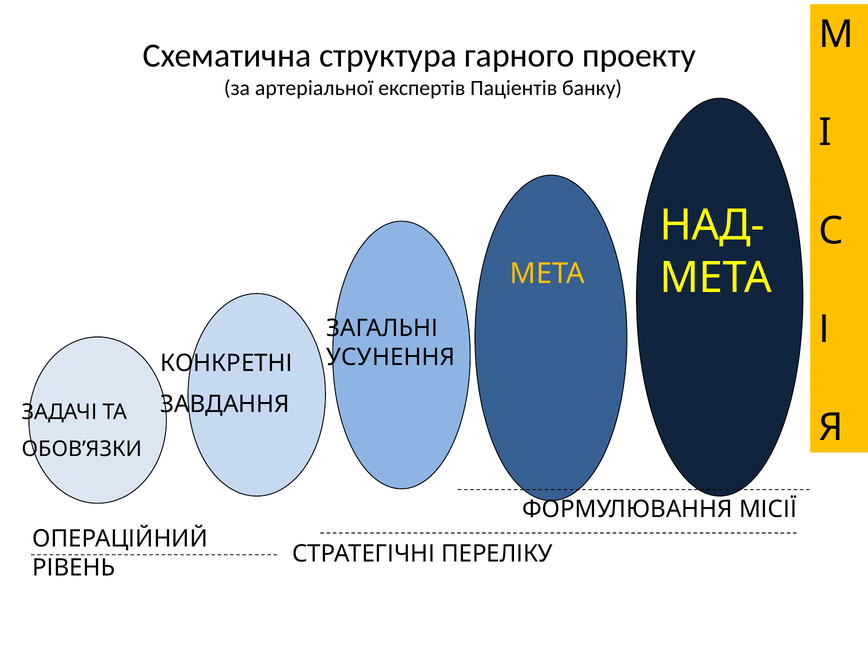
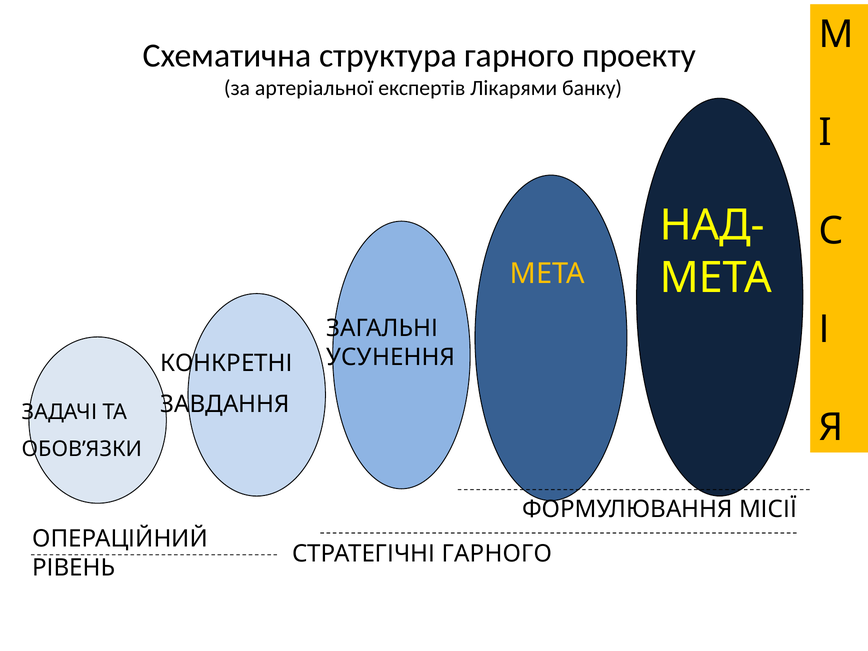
Паціентів: Паціентів -> Лікарями
СТРАТЕГІЧНІ ПЕРЕЛІКУ: ПЕРЕЛІКУ -> ГАРНОГО
